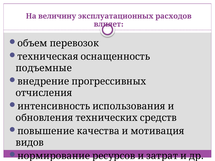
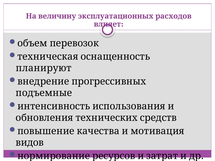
подъемные: подъемные -> планируют
отчисления: отчисления -> подъемные
